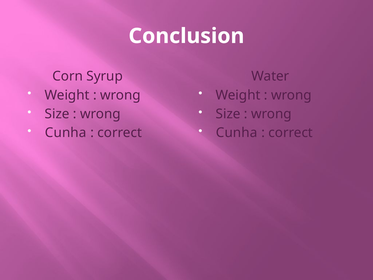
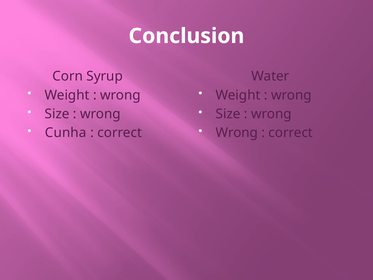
Cunha at (237, 133): Cunha -> Wrong
